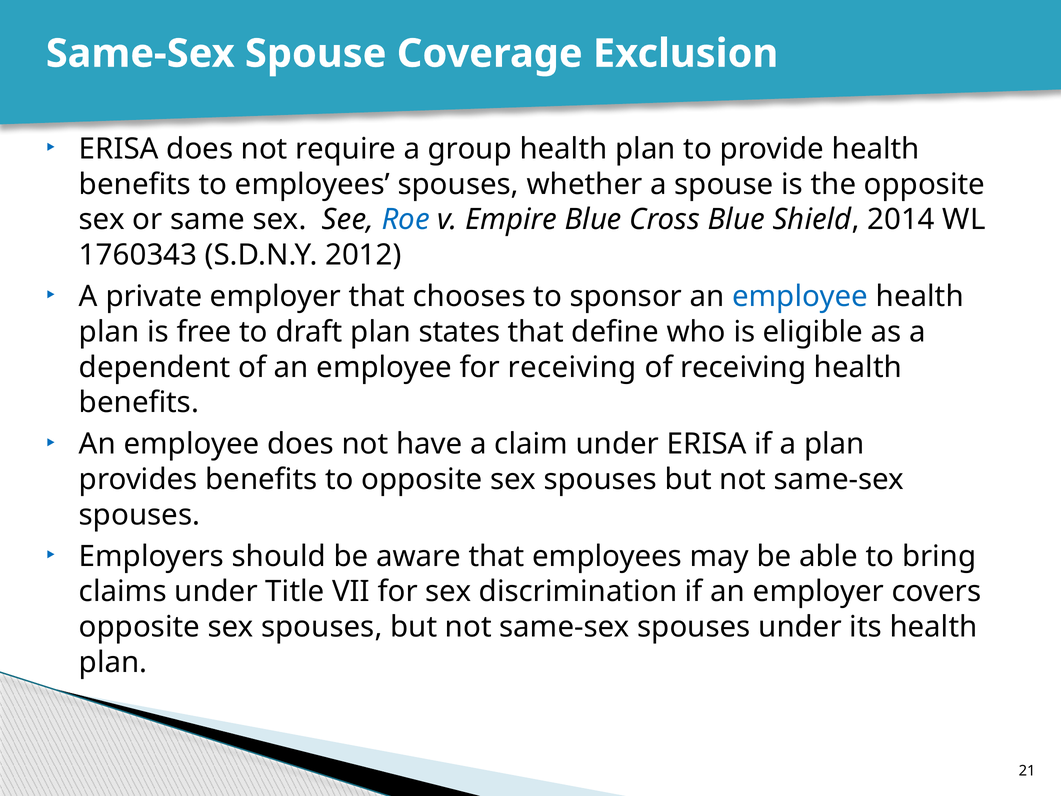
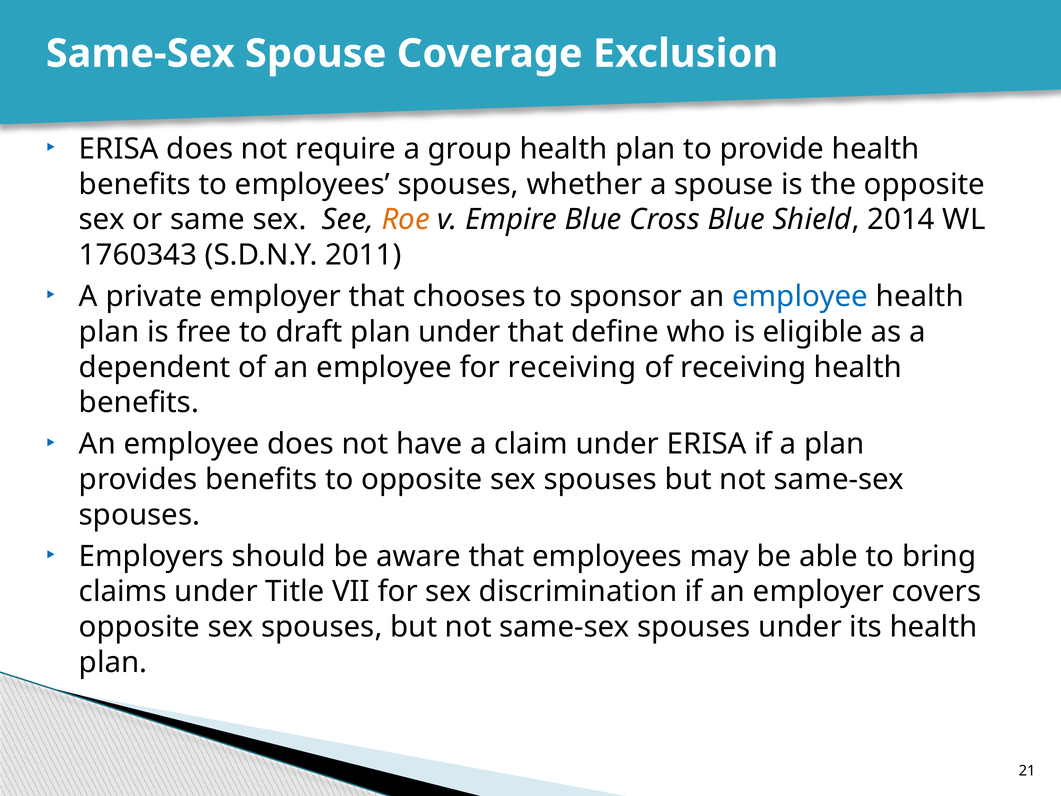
Roe colour: blue -> orange
2012: 2012 -> 2011
plan states: states -> under
